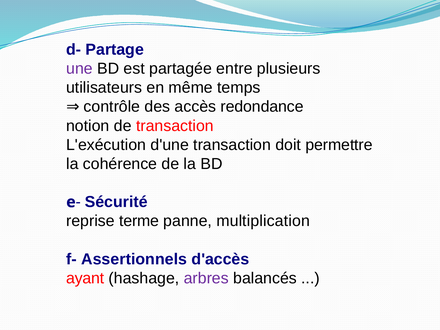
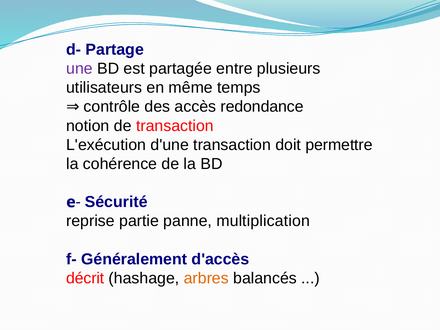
terme: terme -> partie
Assertionnels: Assertionnels -> Généralement
ayant: ayant -> décrit
arbres colour: purple -> orange
